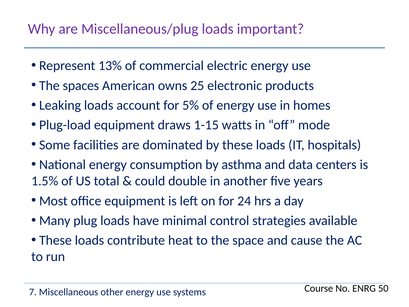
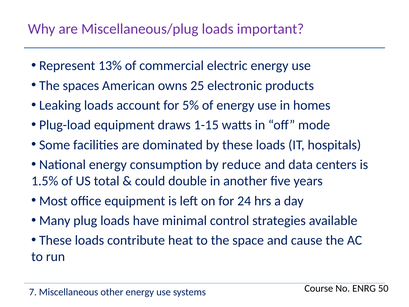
asthma: asthma -> reduce
